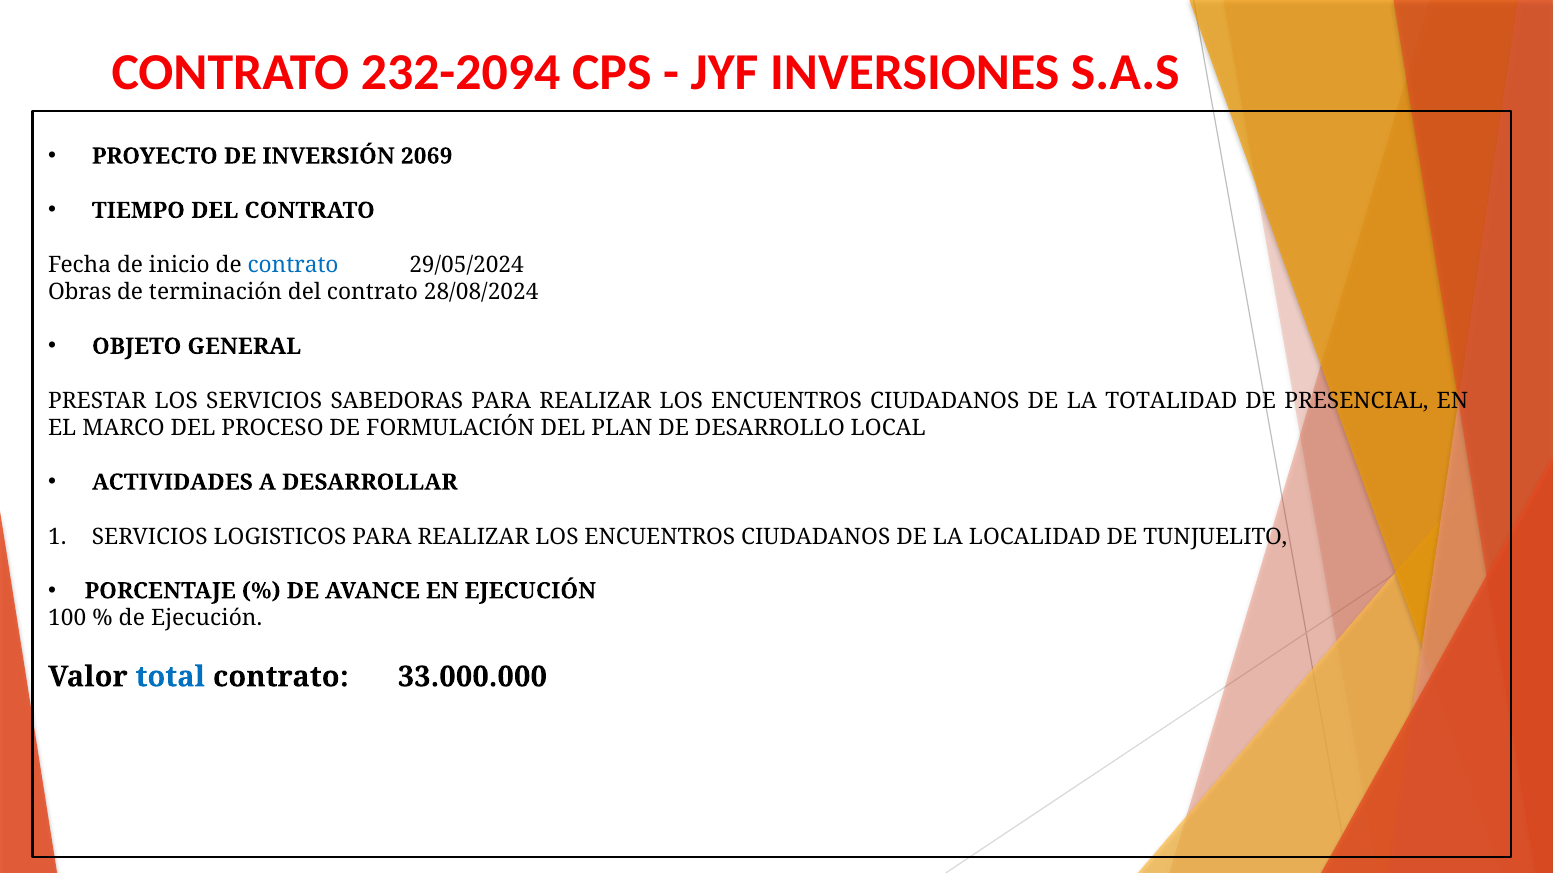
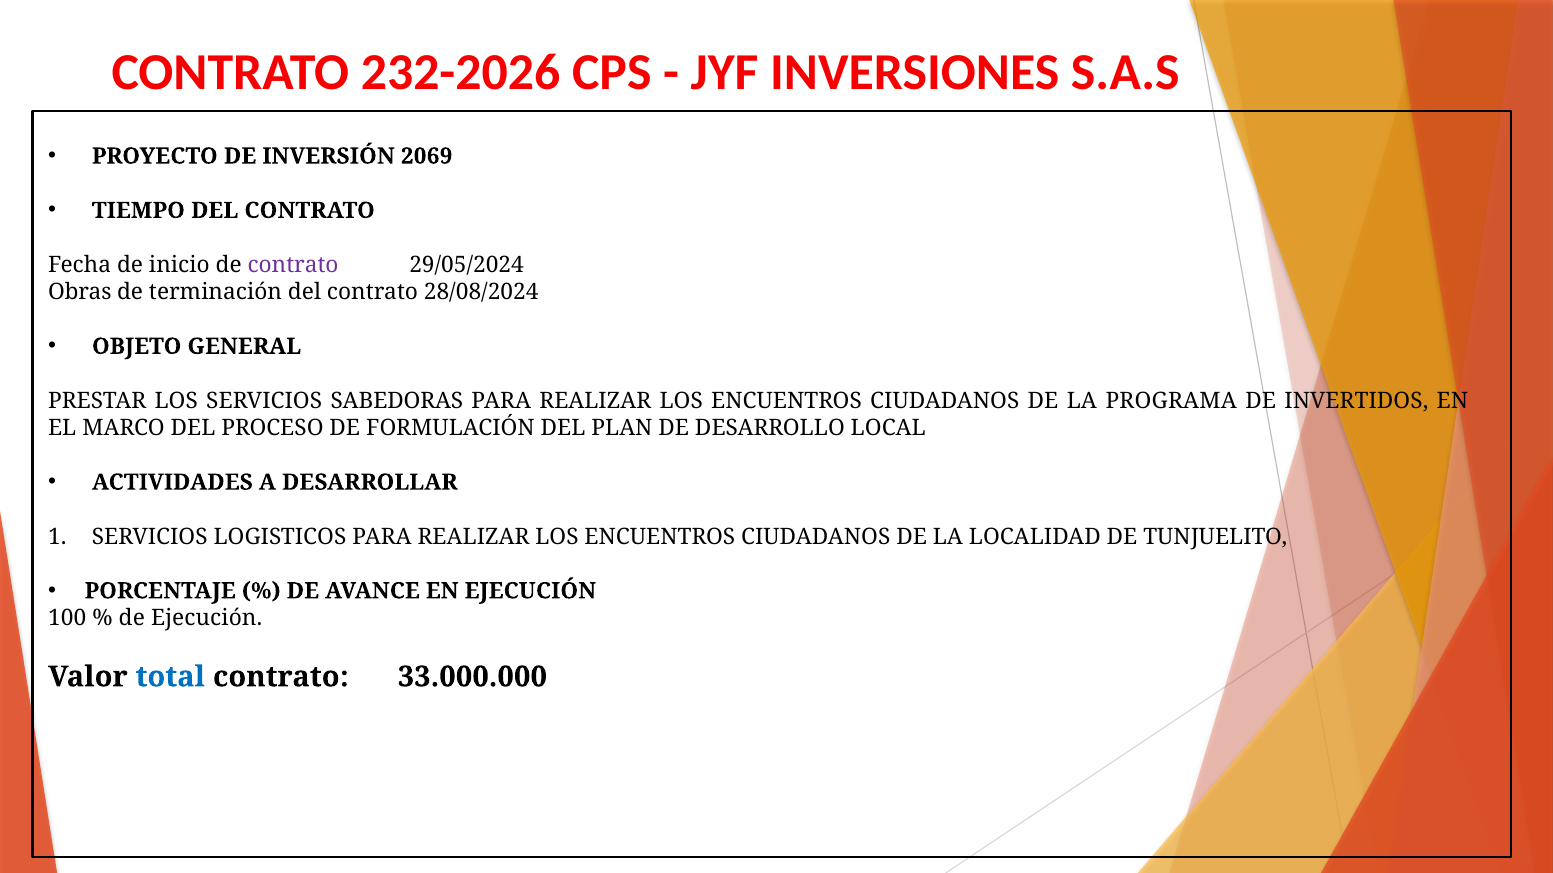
232-2094: 232-2094 -> 232-2026
contrato at (293, 265) colour: blue -> purple
TOTALIDAD: TOTALIDAD -> PROGRAMA
PRESENCIAL: PRESENCIAL -> INVERTIDOS
